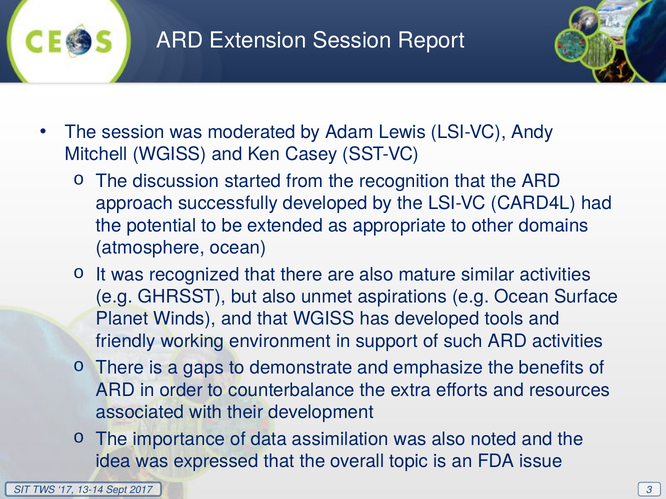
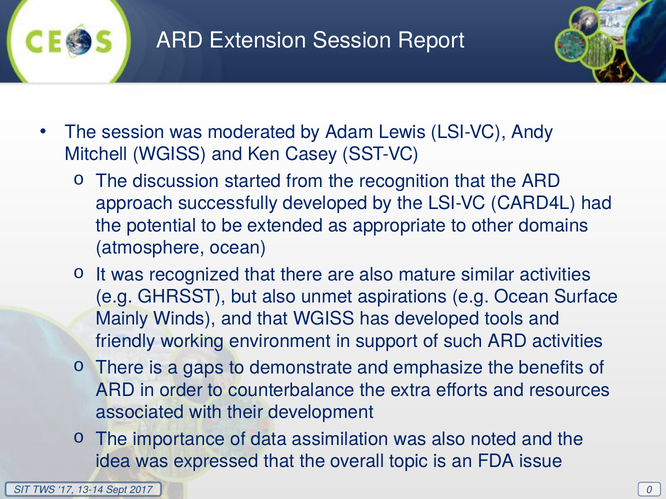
Planet: Planet -> Mainly
3: 3 -> 0
